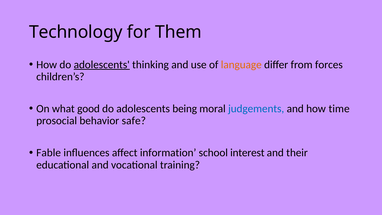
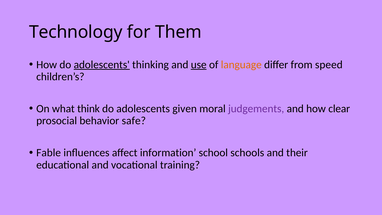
use underline: none -> present
forces: forces -> speed
good: good -> think
being: being -> given
judgements colour: blue -> purple
time: time -> clear
interest: interest -> schools
